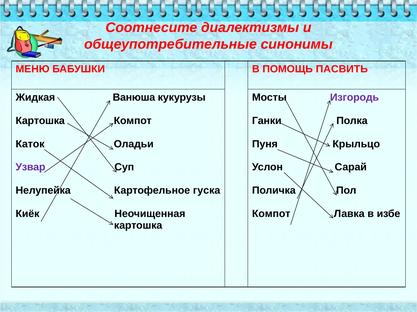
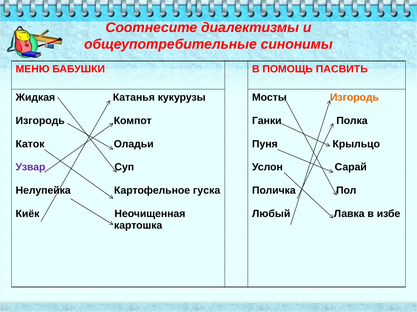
Ванюша: Ванюша -> Катанья
Изгородь at (354, 98) colour: purple -> orange
Картошка at (40, 121): Картошка -> Изгородь
Компот at (271, 214): Компот -> Любый
